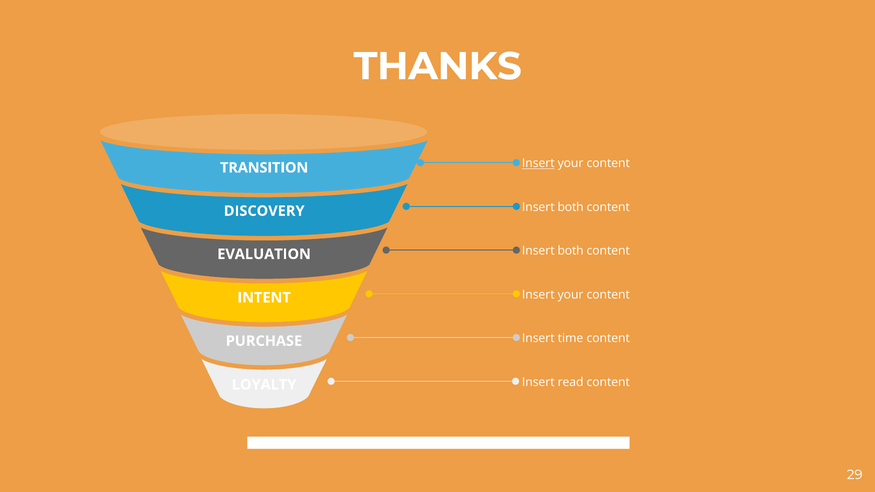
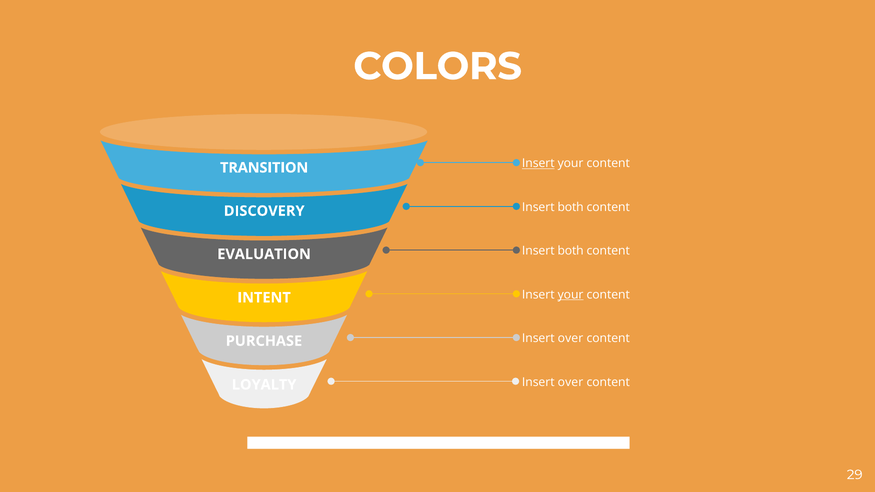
THANKS: THANKS -> COLORS
your at (571, 295) underline: none -> present
time at (571, 339): time -> over
read at (571, 382): read -> over
